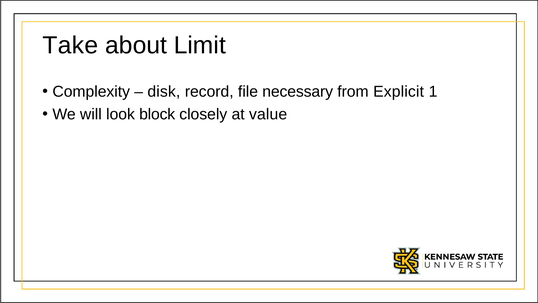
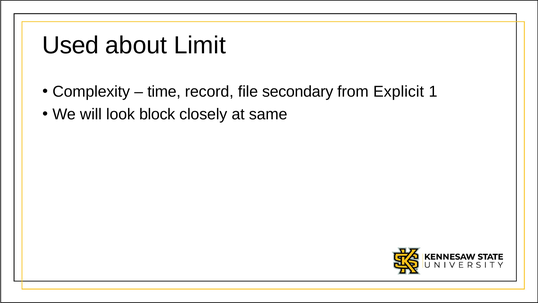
Take: Take -> Used
disk: disk -> time
necessary: necessary -> secondary
value: value -> same
